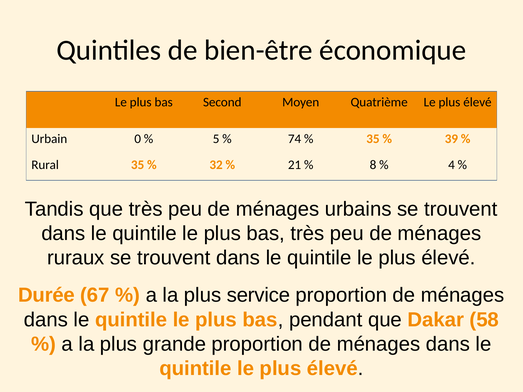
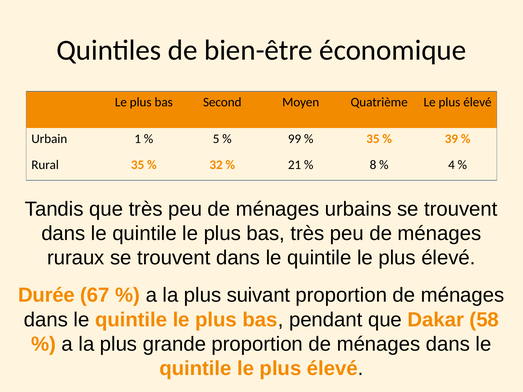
0: 0 -> 1
74: 74 -> 99
service: service -> suivant
